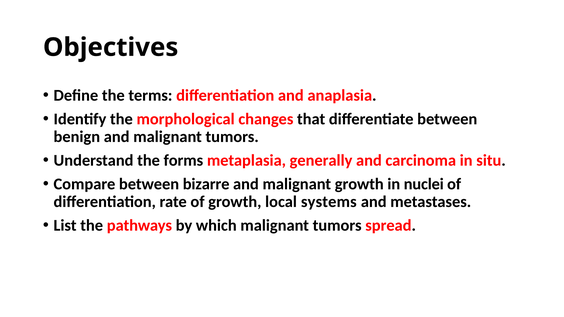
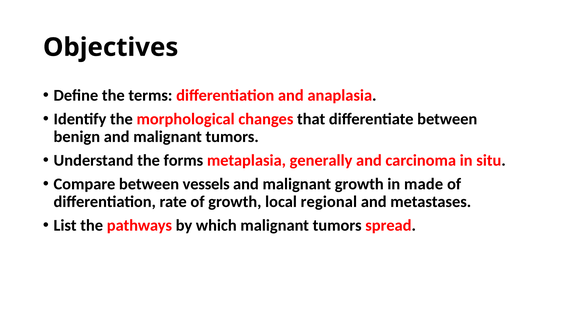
bizarre: bizarre -> vessels
nuclei: nuclei -> made
systems: systems -> regional
